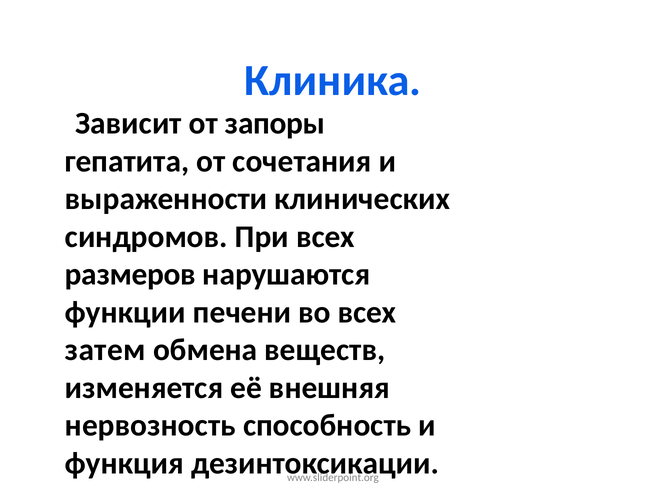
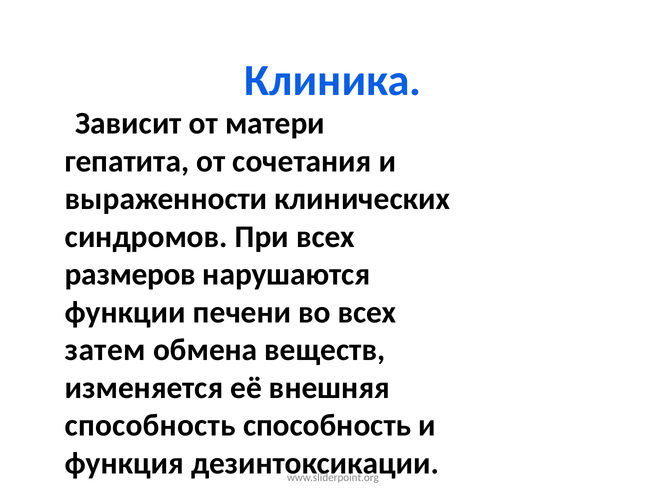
запоры: запоры -> матери
нервозность at (150, 425): нервозность -> способность
